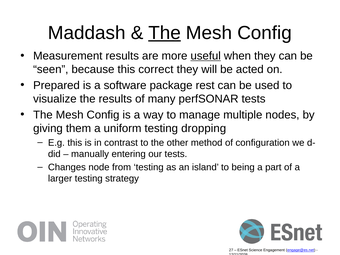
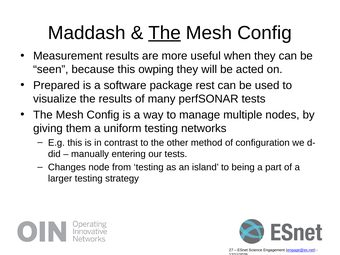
useful underline: present -> none
correct: correct -> owping
dropping: dropping -> networks
